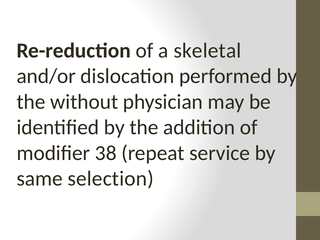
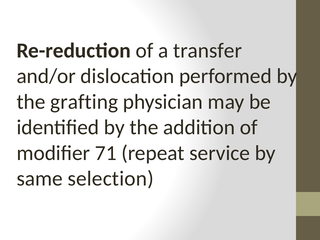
skeletal: skeletal -> transfer
without: without -> grafting
38: 38 -> 71
